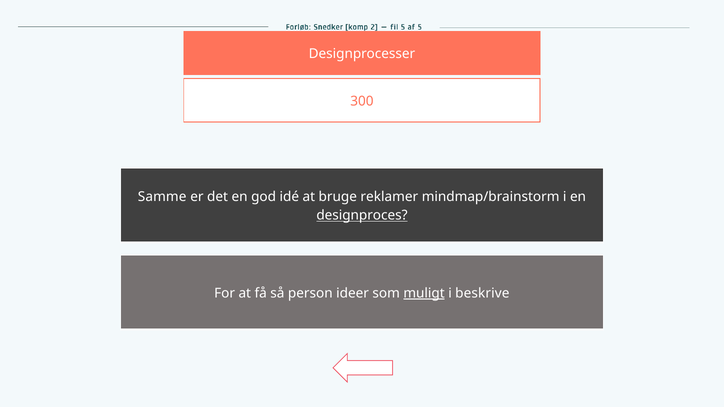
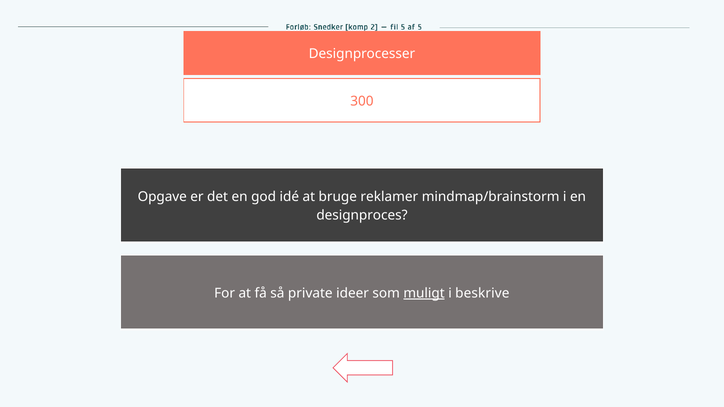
Samme: Samme -> Opgave
designproces underline: present -> none
person: person -> private
